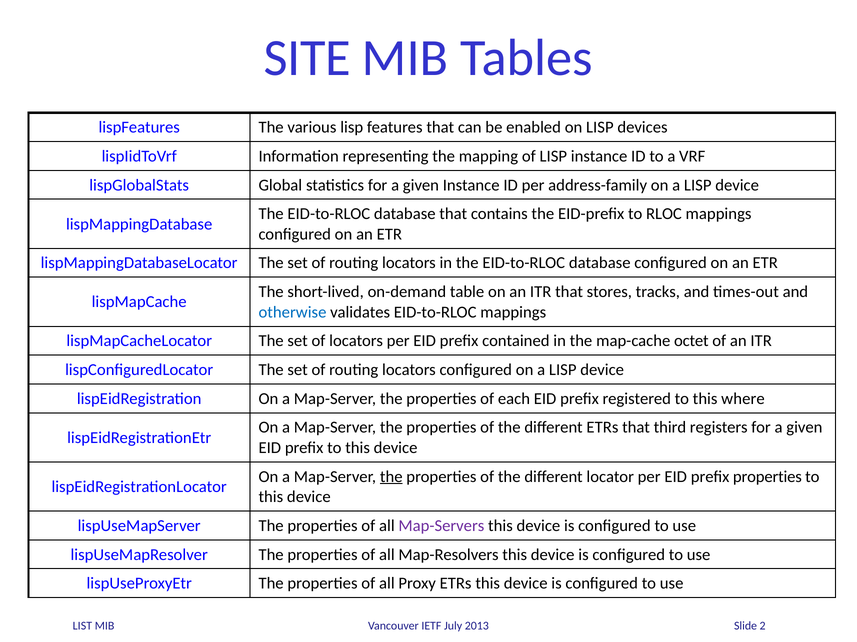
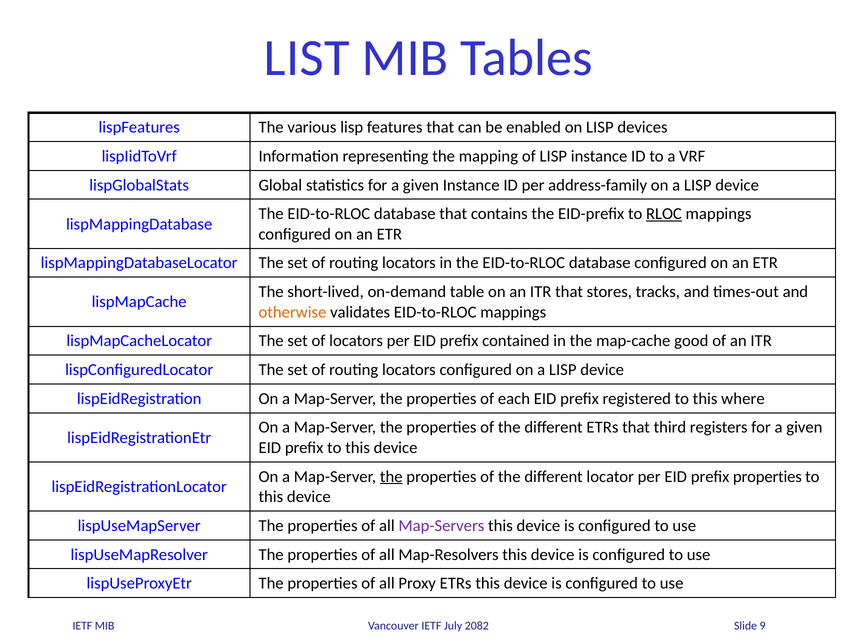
SITE: SITE -> LIST
RLOC underline: none -> present
otherwise colour: blue -> orange
octet: octet -> good
LIST at (82, 626): LIST -> IETF
2013: 2013 -> 2082
2: 2 -> 9
